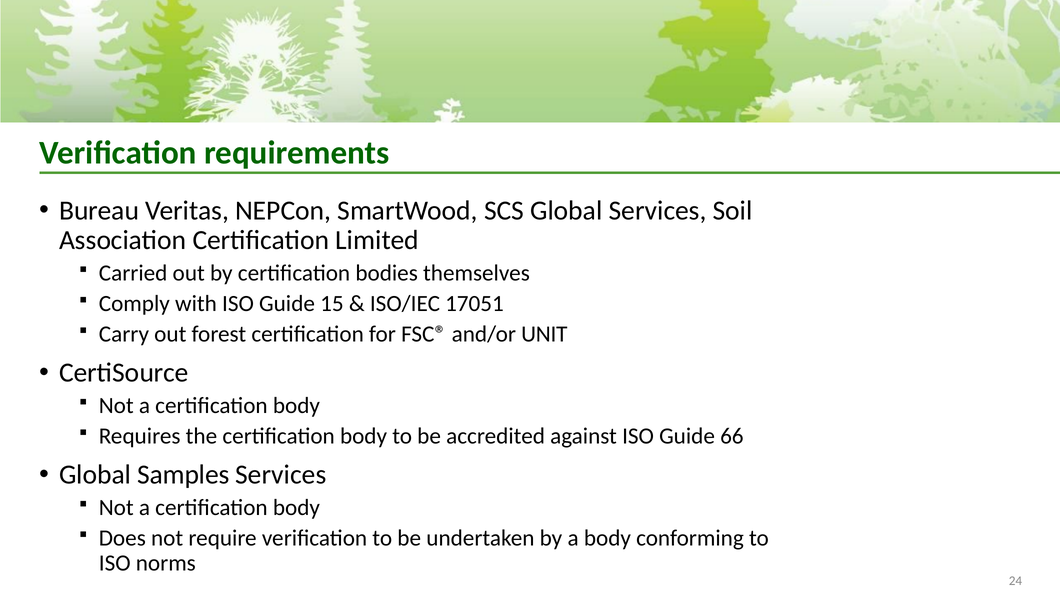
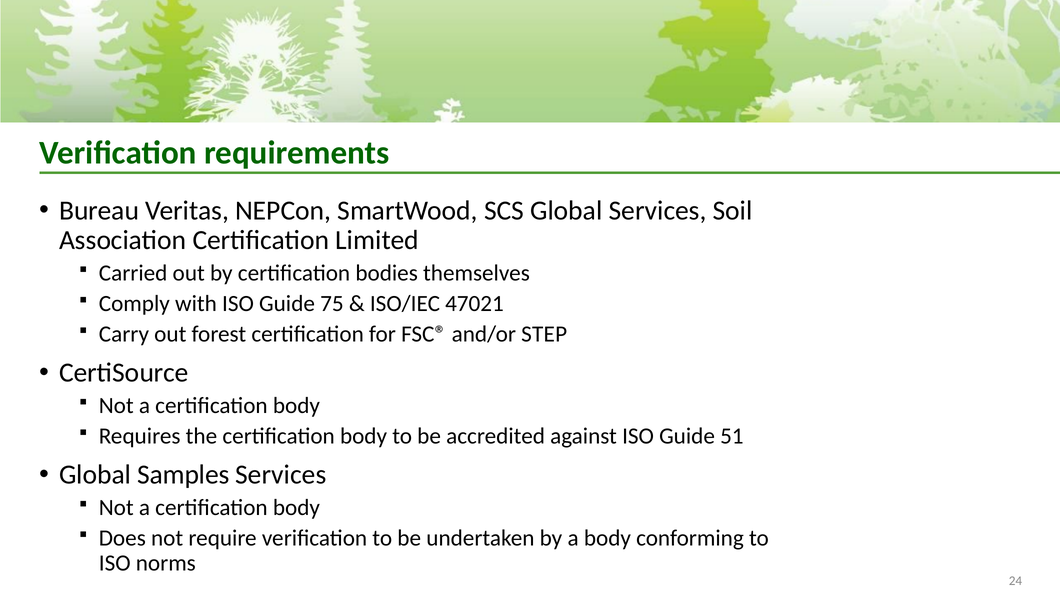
15: 15 -> 75
17051: 17051 -> 47021
UNIT: UNIT -> STEP
66: 66 -> 51
